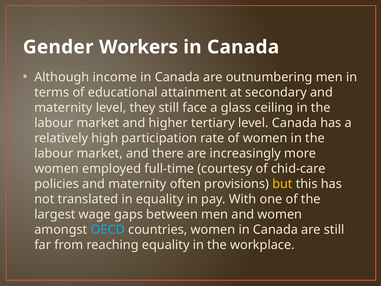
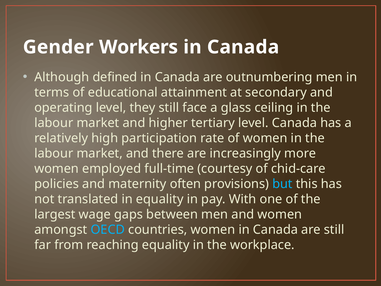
income: income -> defined
maternity at (63, 108): maternity -> operating
but colour: yellow -> light blue
